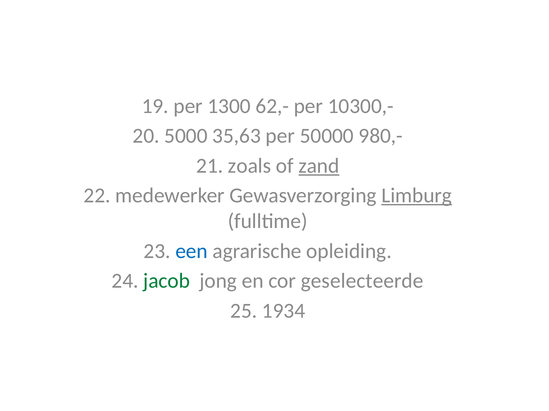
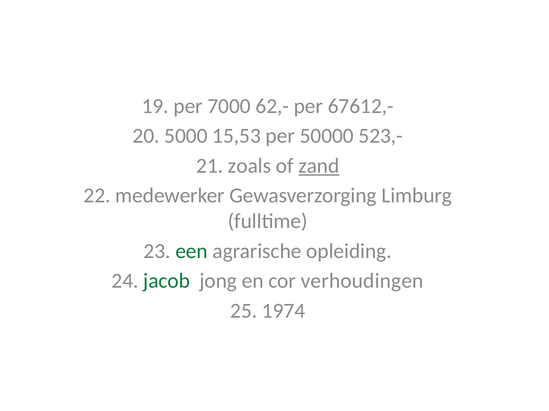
1300: 1300 -> 7000
10300,-: 10300,- -> 67612,-
35,63: 35,63 -> 15,53
980,-: 980,- -> 523,-
Limburg underline: present -> none
een colour: blue -> green
geselecteerde: geselecteerde -> verhoudingen
1934: 1934 -> 1974
